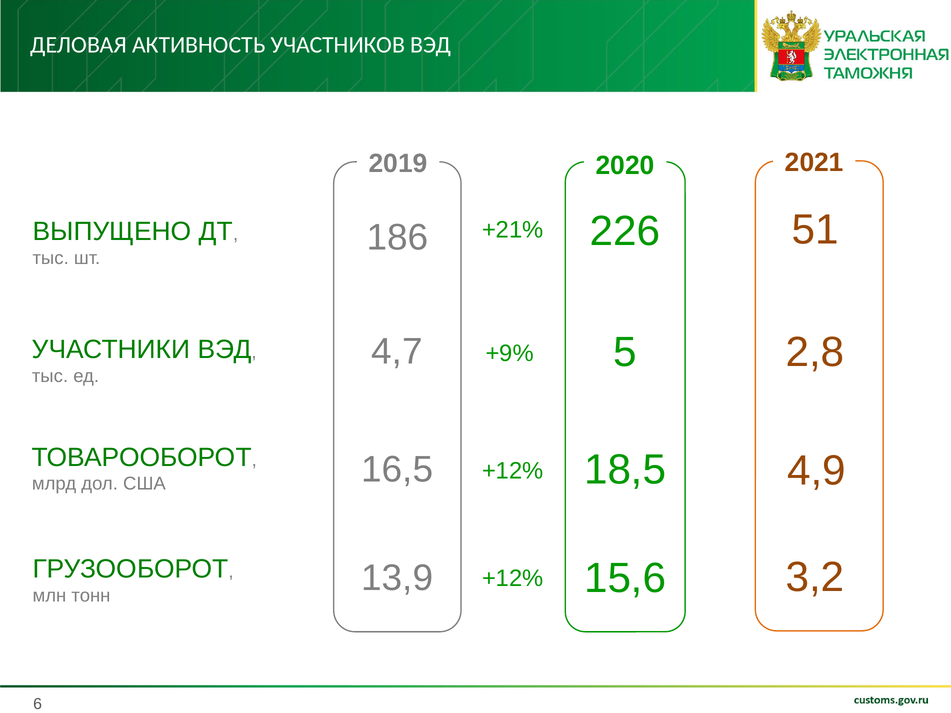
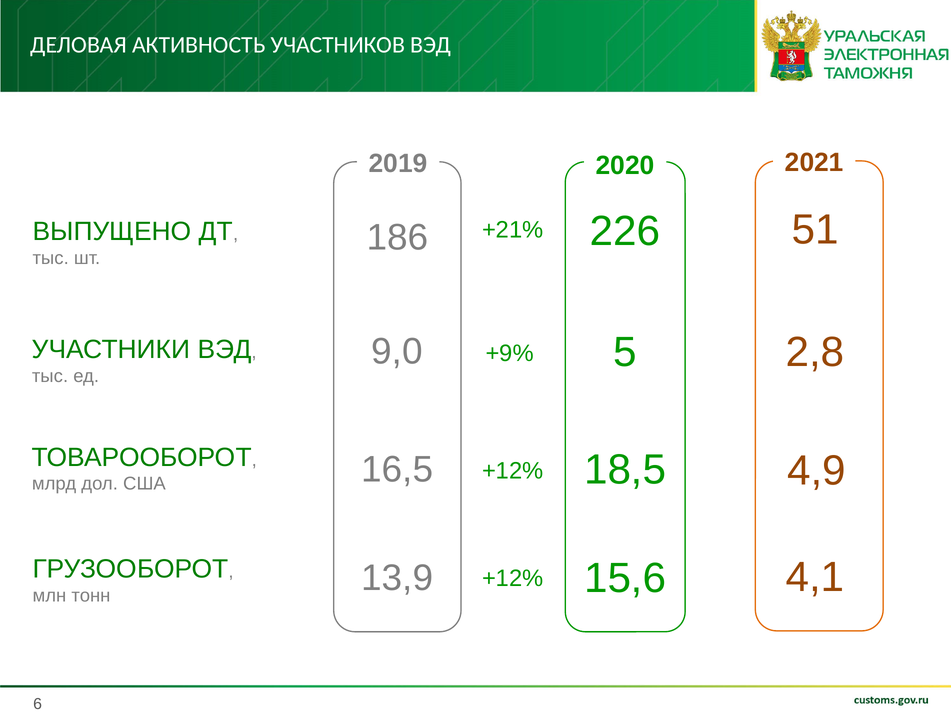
4,7: 4,7 -> 9,0
3,2: 3,2 -> 4,1
